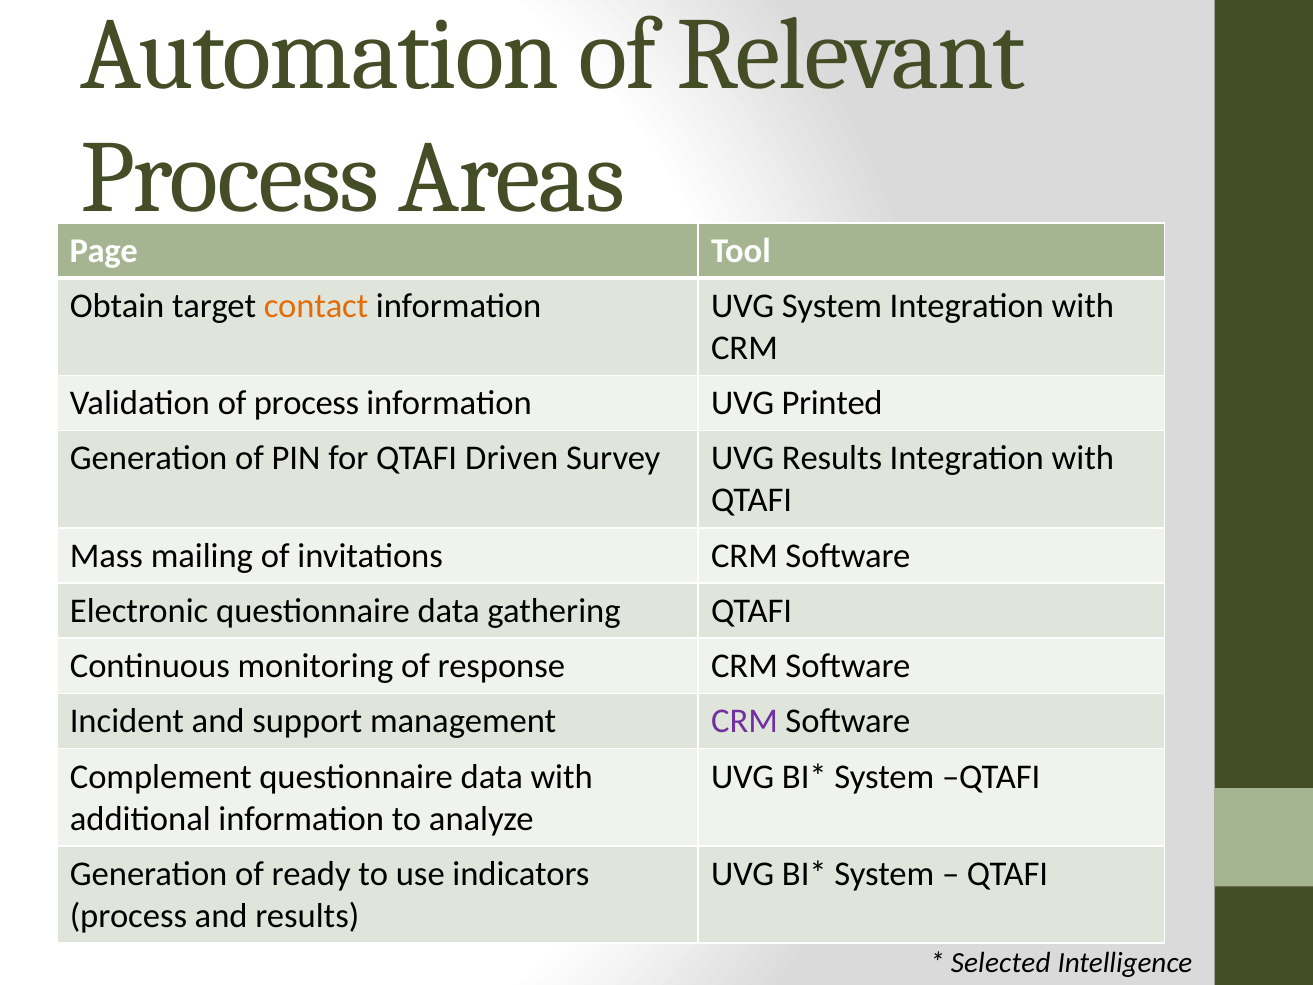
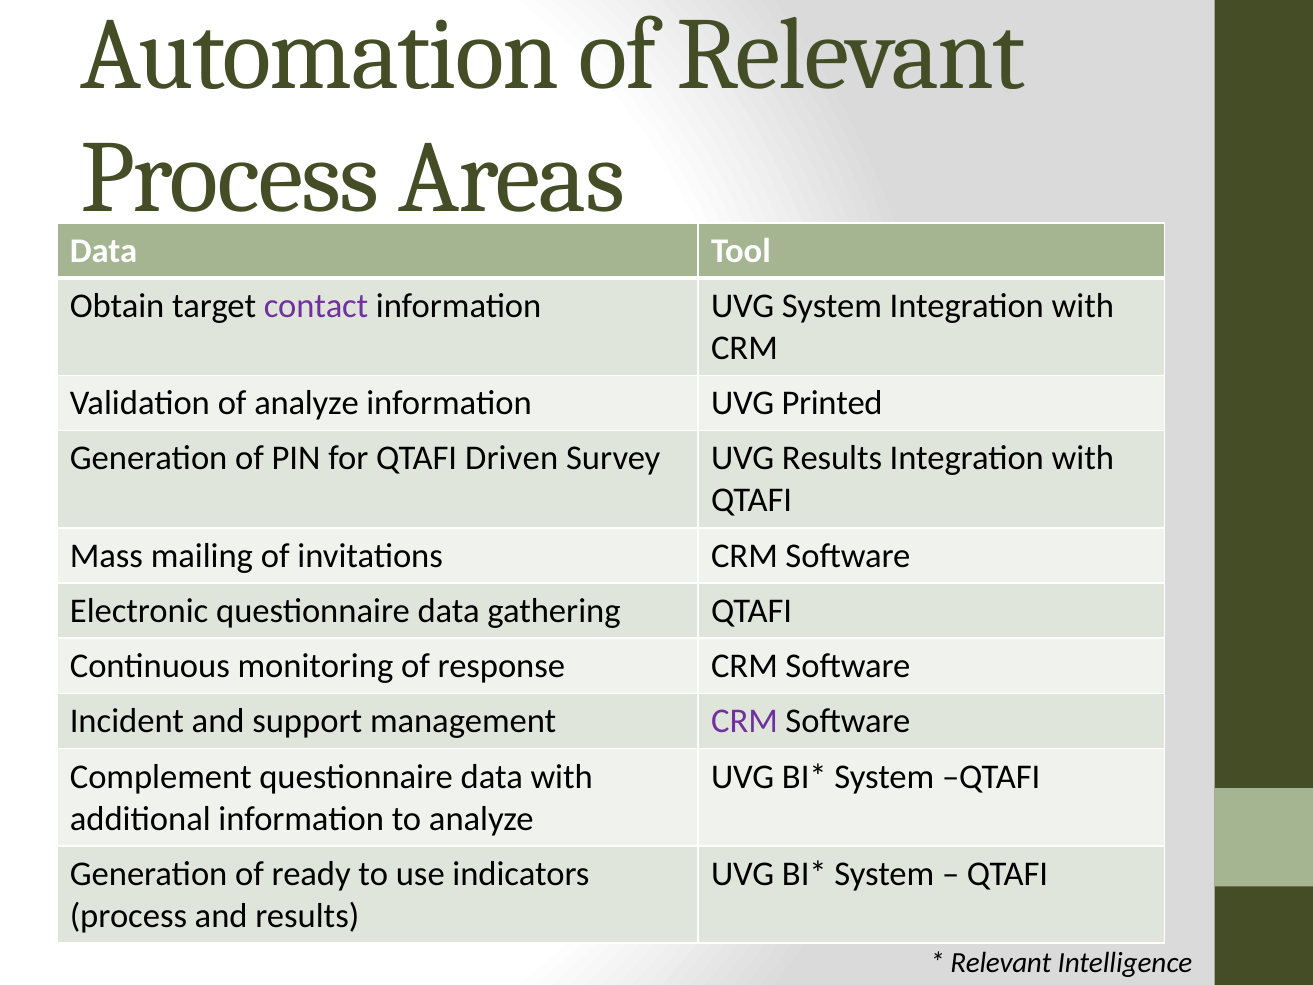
Page at (104, 251): Page -> Data
contact colour: orange -> purple
of process: process -> analyze
Selected at (1001, 962): Selected -> Relevant
